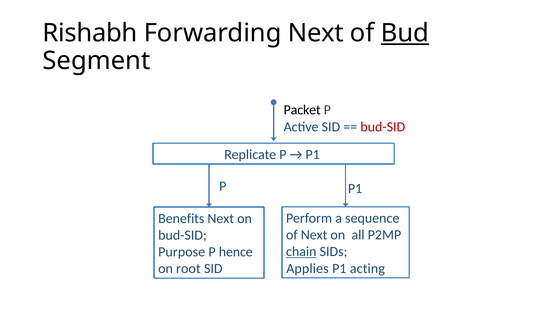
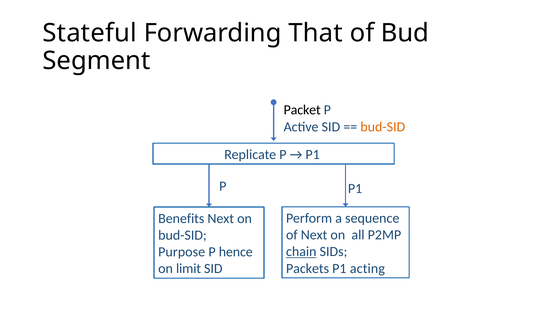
Rishabh: Rishabh -> Stateful
Forwarding Next: Next -> That
Bud underline: present -> none
bud-SID at (383, 127) colour: red -> orange
Applies: Applies -> Packets
root: root -> limit
